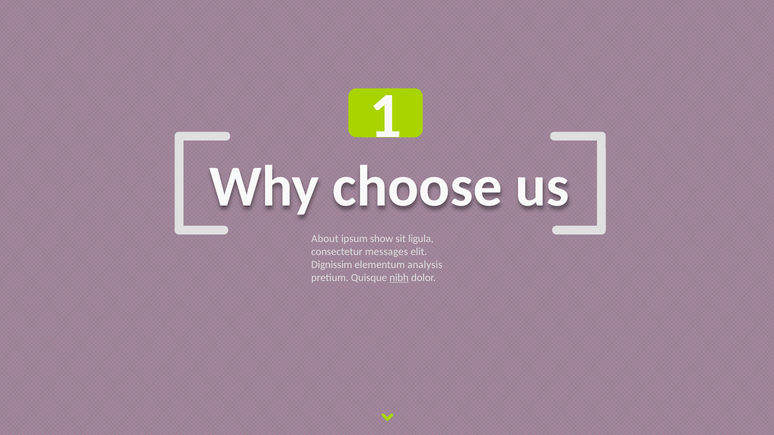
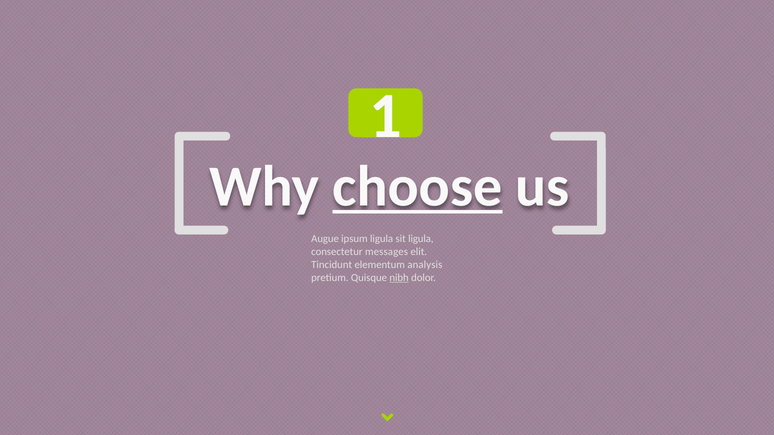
choose underline: none -> present
About: About -> Augue
ipsum show: show -> ligula
Dignissim: Dignissim -> Tincidunt
